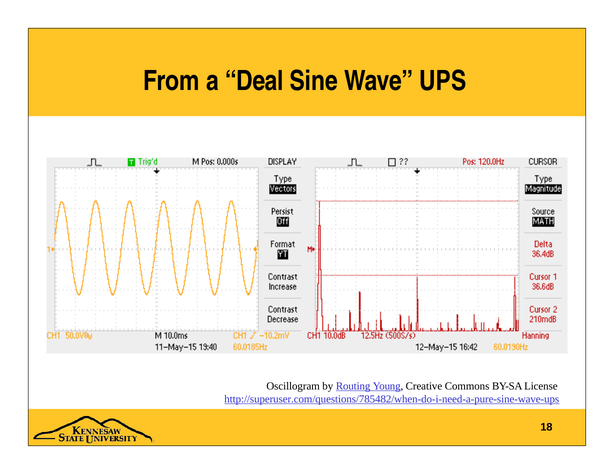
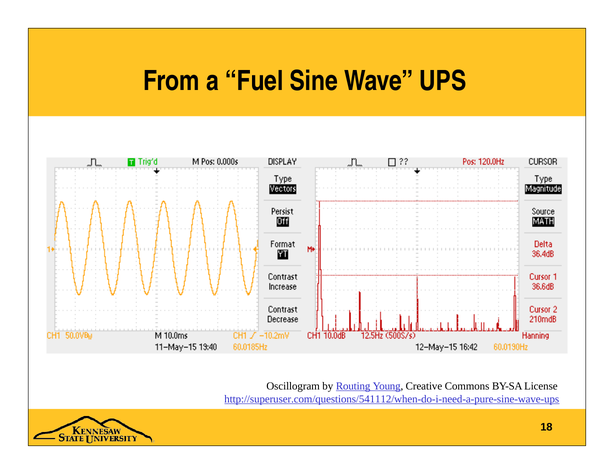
Deal: Deal -> Fuel
http://superuser.com/questions/785482/when-do-i-need-a-pure-sine-wave-ups: http://superuser.com/questions/785482/when-do-i-need-a-pure-sine-wave-ups -> http://superuser.com/questions/541112/when-do-i-need-a-pure-sine-wave-ups
